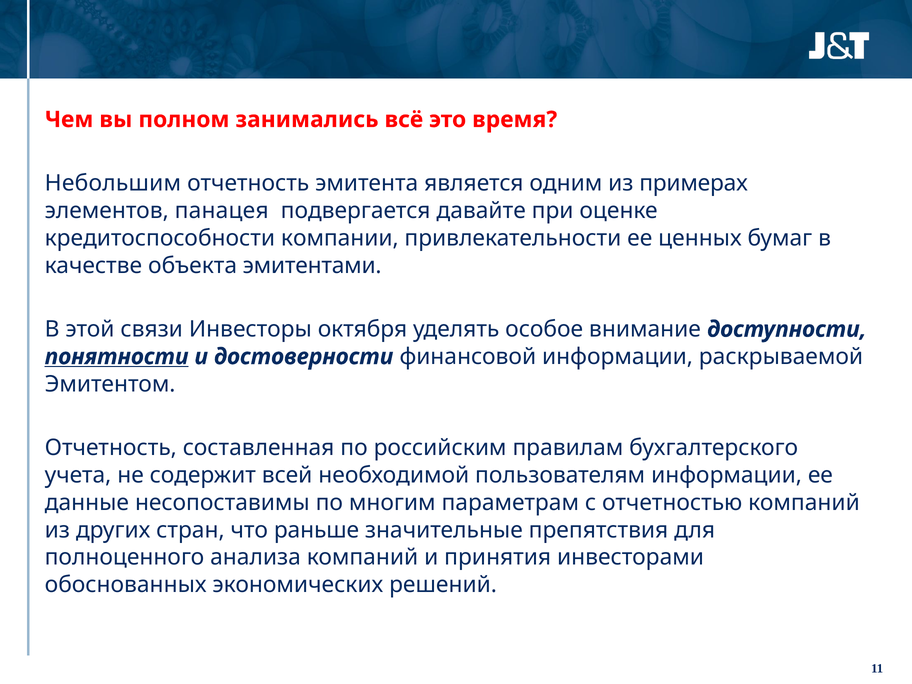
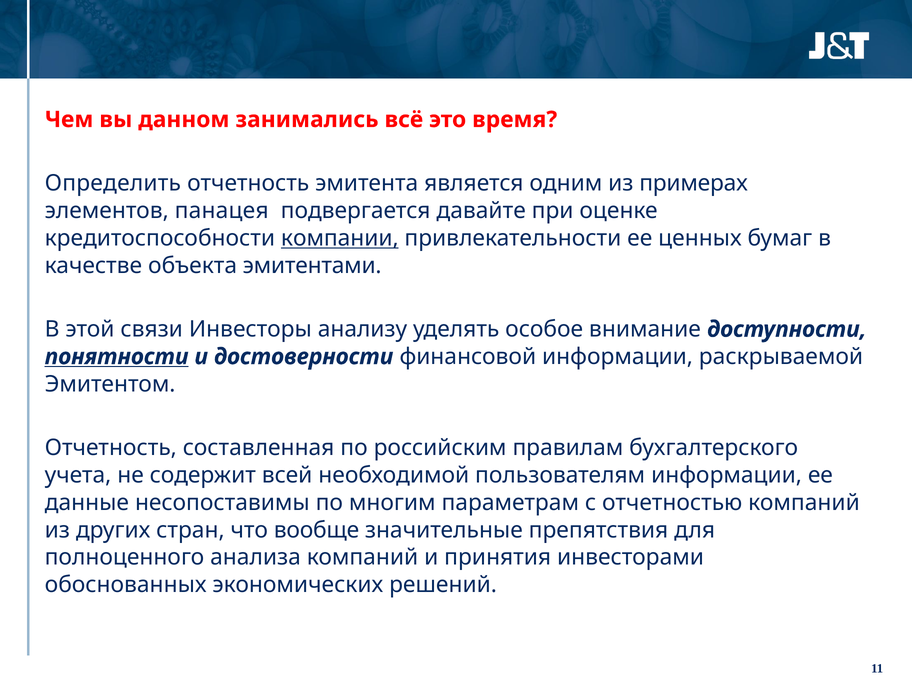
полном: полном -> данном
Небольшим: Небольшим -> Определить
компании underline: none -> present
октября: октября -> анализу
раньше: раньше -> вообще
